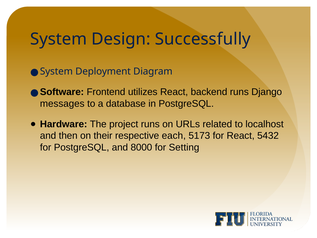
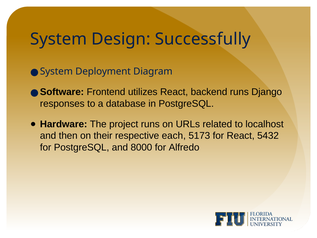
messages: messages -> responses
Setting: Setting -> Alfredo
